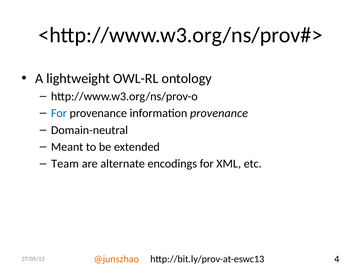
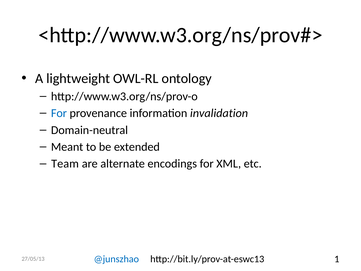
information provenance: provenance -> invalidation
@junszhao colour: orange -> blue
4: 4 -> 1
